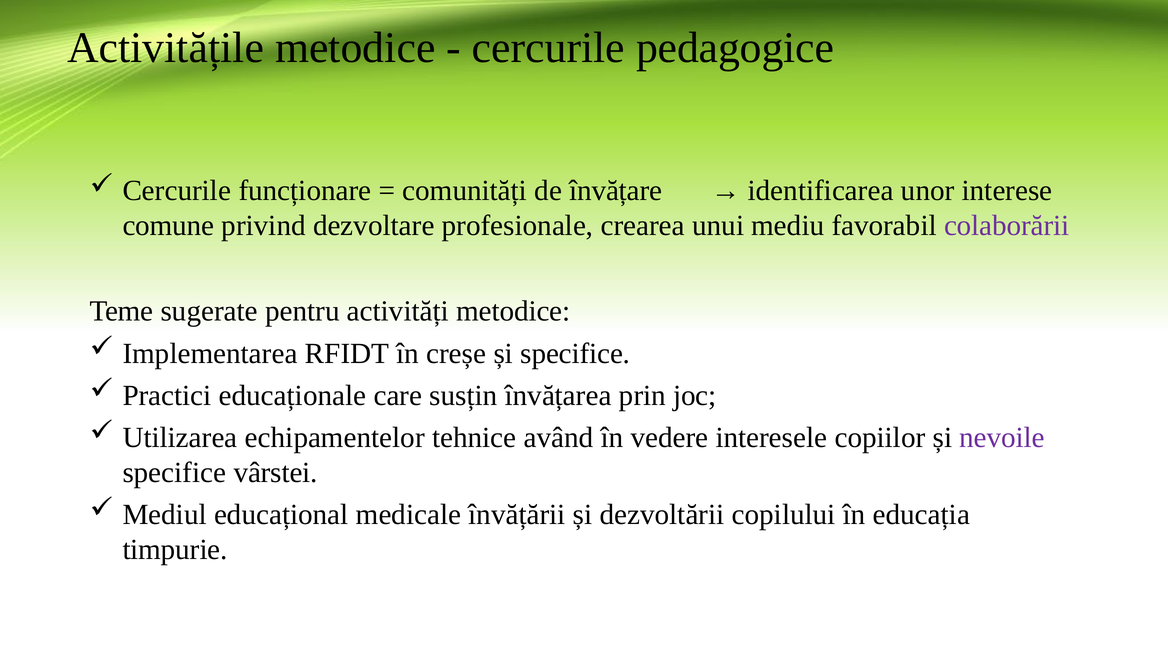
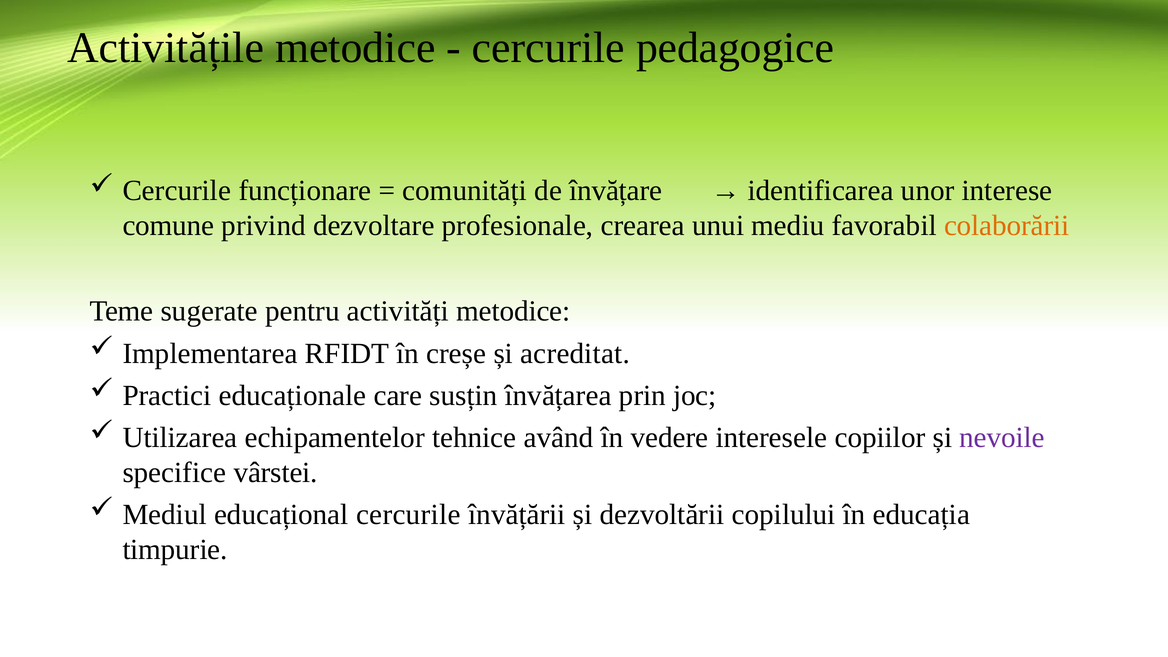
colaborării colour: purple -> orange
și specifice: specifice -> acreditat
educațional medicale: medicale -> cercurile
